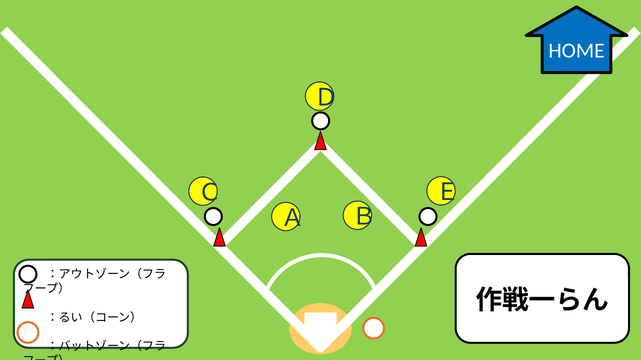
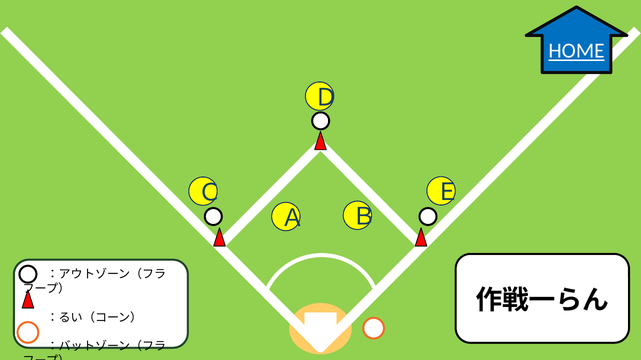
HOME underline: none -> present
